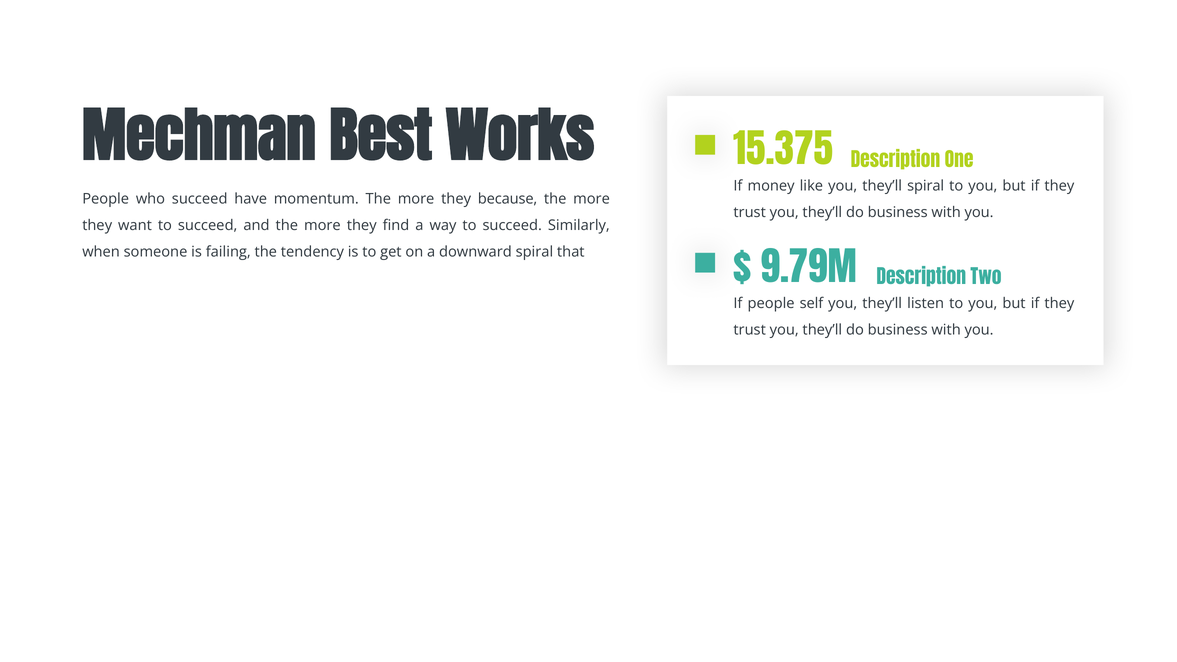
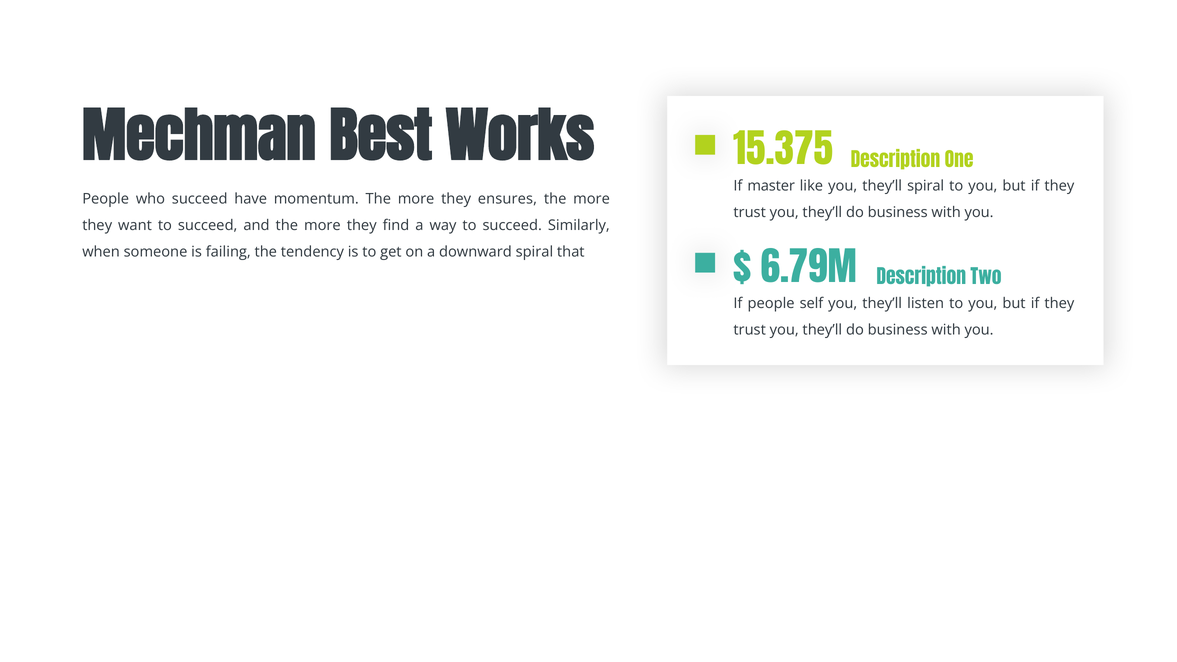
money: money -> master
because: because -> ensures
9.79M: 9.79M -> 6.79M
